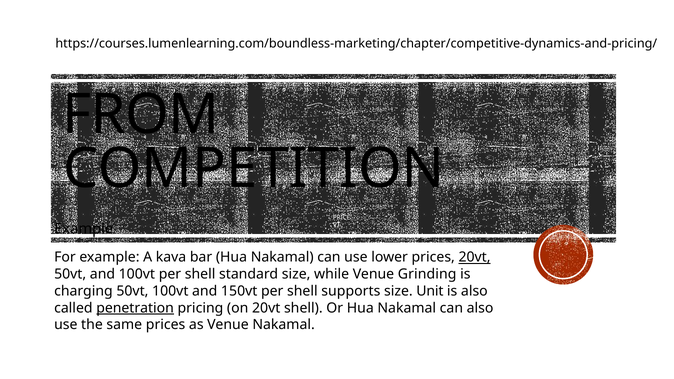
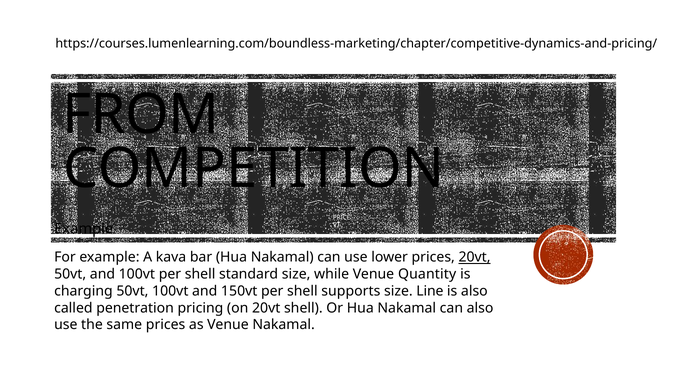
Venue Grinding: Grinding -> Quantity
Unit: Unit -> Line
penetration underline: present -> none
